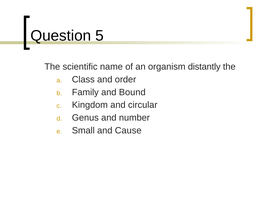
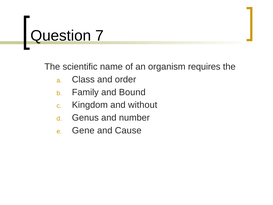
5: 5 -> 7
distantly: distantly -> requires
circular: circular -> without
Small: Small -> Gene
